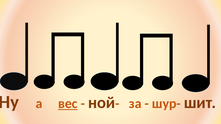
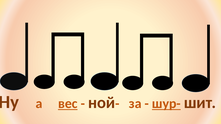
шур- underline: none -> present
